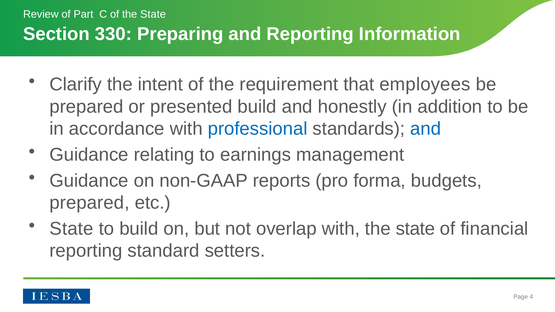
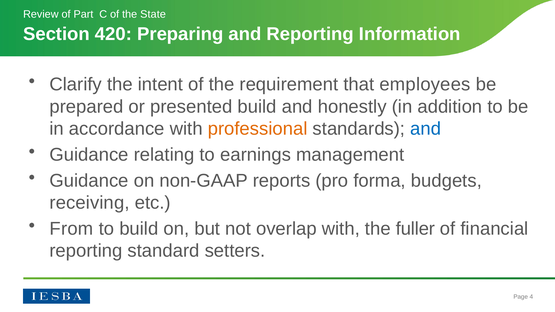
330: 330 -> 420
professional colour: blue -> orange
prepared at (89, 203): prepared -> receiving
State at (71, 229): State -> From
with the state: state -> fuller
